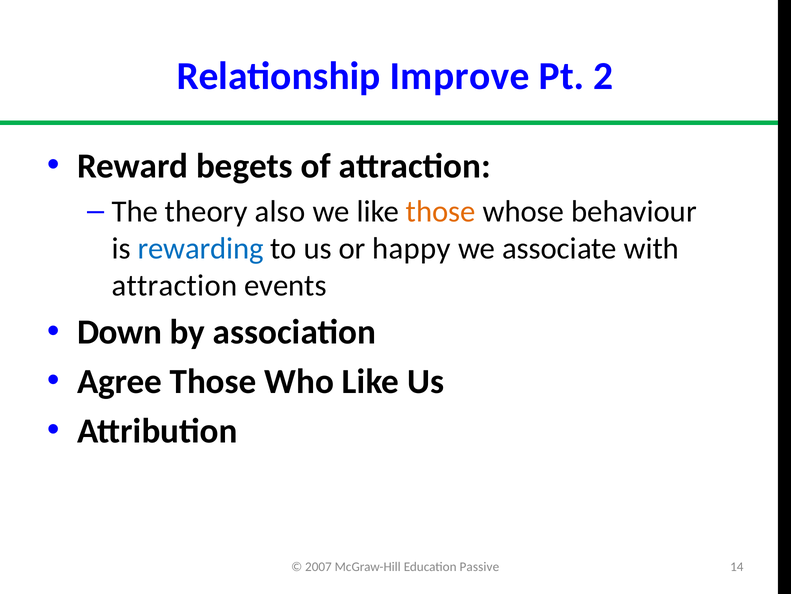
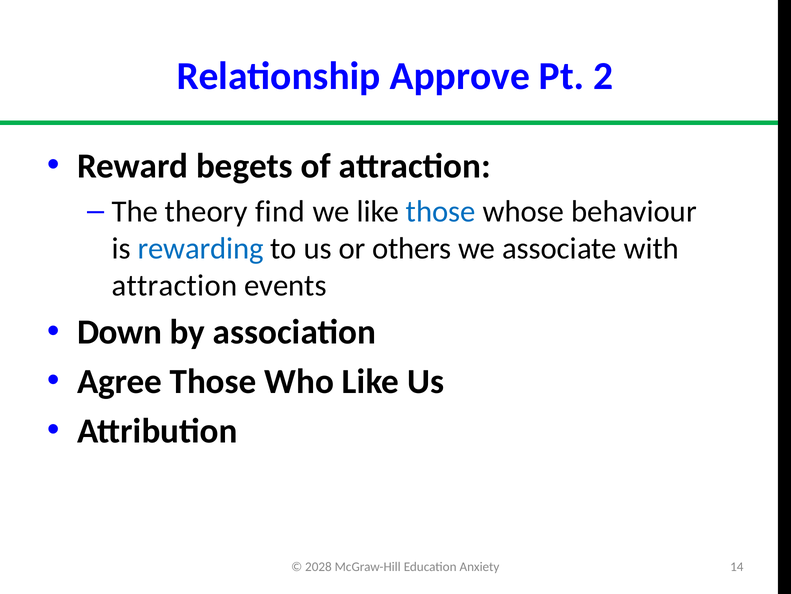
Improve: Improve -> Approve
also: also -> find
those at (441, 211) colour: orange -> blue
happy: happy -> others
2007: 2007 -> 2028
Passive: Passive -> Anxiety
